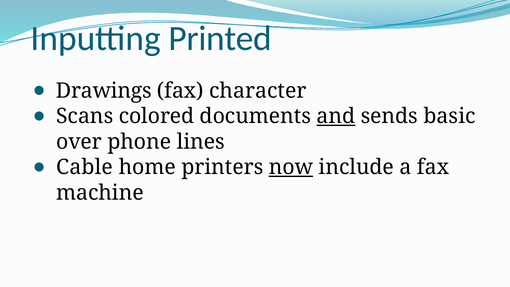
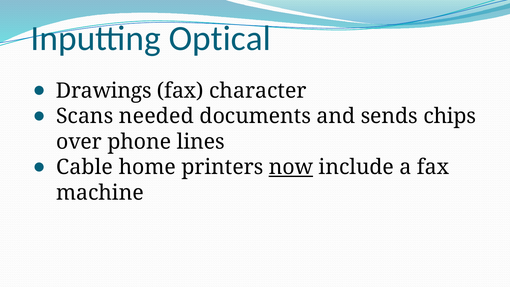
Printed: Printed -> Optical
colored: colored -> needed
and underline: present -> none
basic: basic -> chips
